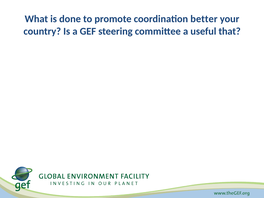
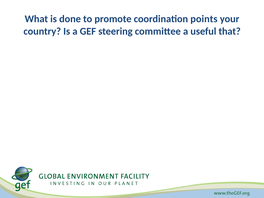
better: better -> points
